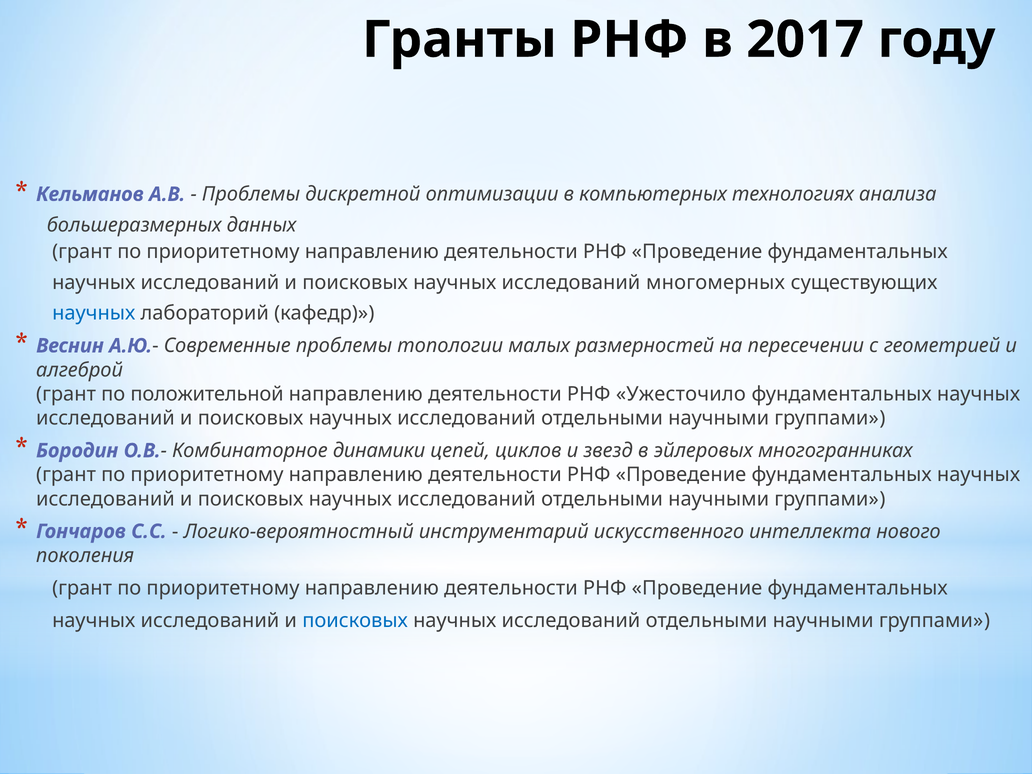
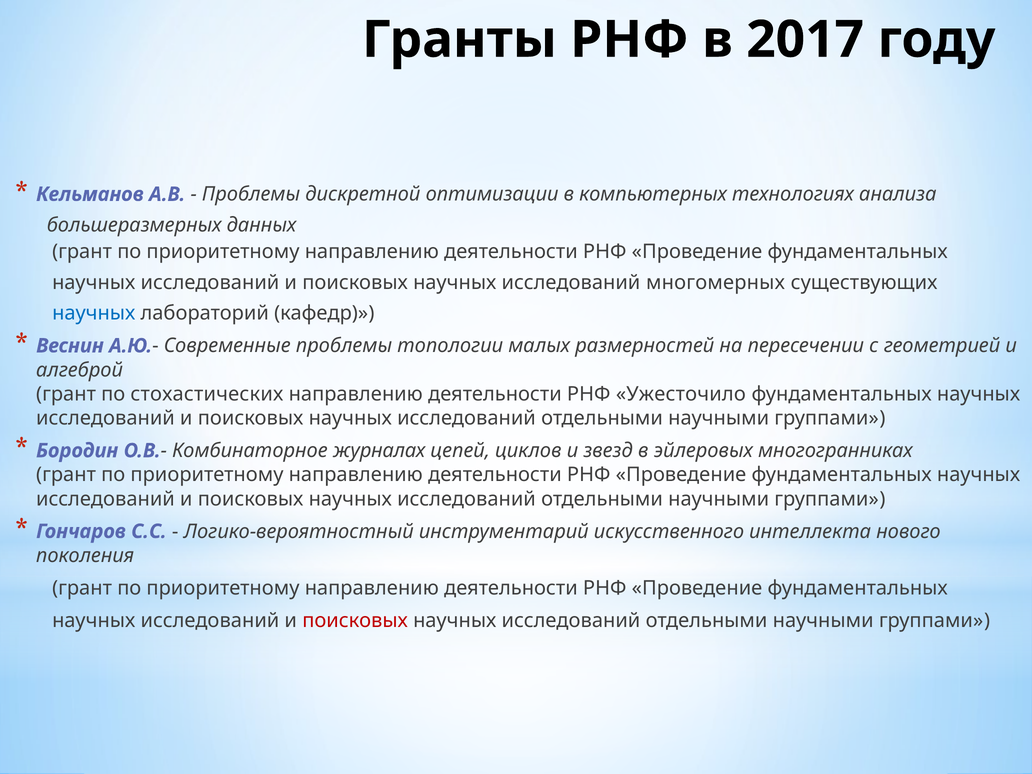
положительной: положительной -> стохастических
динамики: динамики -> журналах
поисковых at (355, 620) colour: blue -> red
